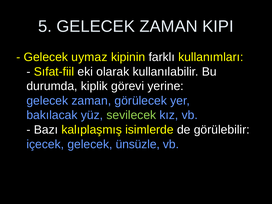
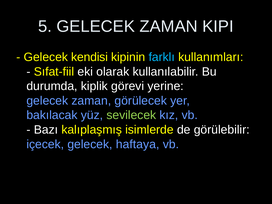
uymaz: uymaz -> kendisi
farklı colour: white -> light blue
ünsüzle: ünsüzle -> haftaya
